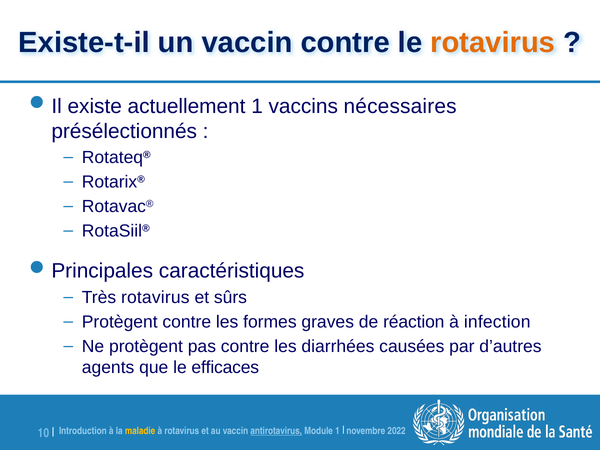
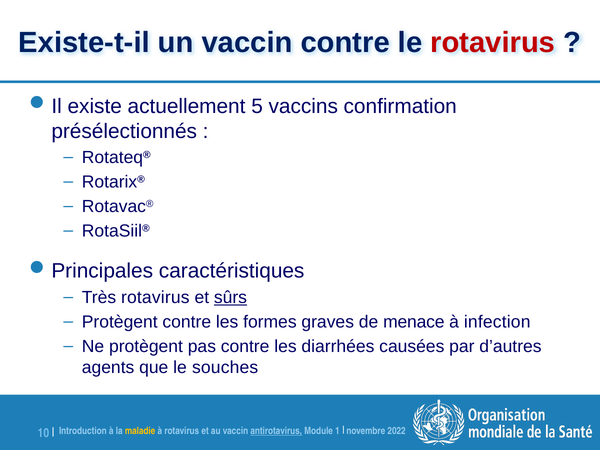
rotavirus at (493, 43) colour: orange -> red
actuellement 1: 1 -> 5
nécessaires: nécessaires -> confirmation
sûrs underline: none -> present
réaction: réaction -> menace
efficaces: efficaces -> souches
